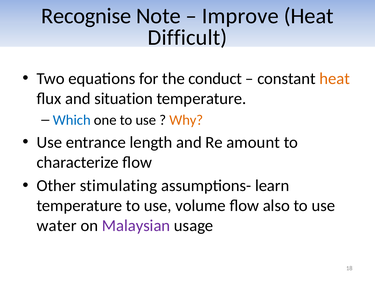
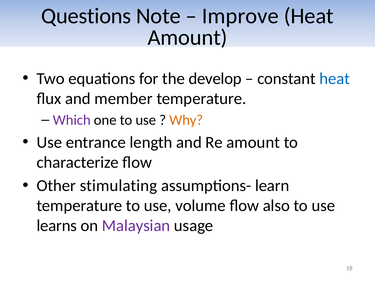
Recognise: Recognise -> Questions
Difficult at (187, 38): Difficult -> Amount
conduct: conduct -> develop
heat at (335, 79) colour: orange -> blue
situation: situation -> member
Which colour: blue -> purple
water: water -> learns
